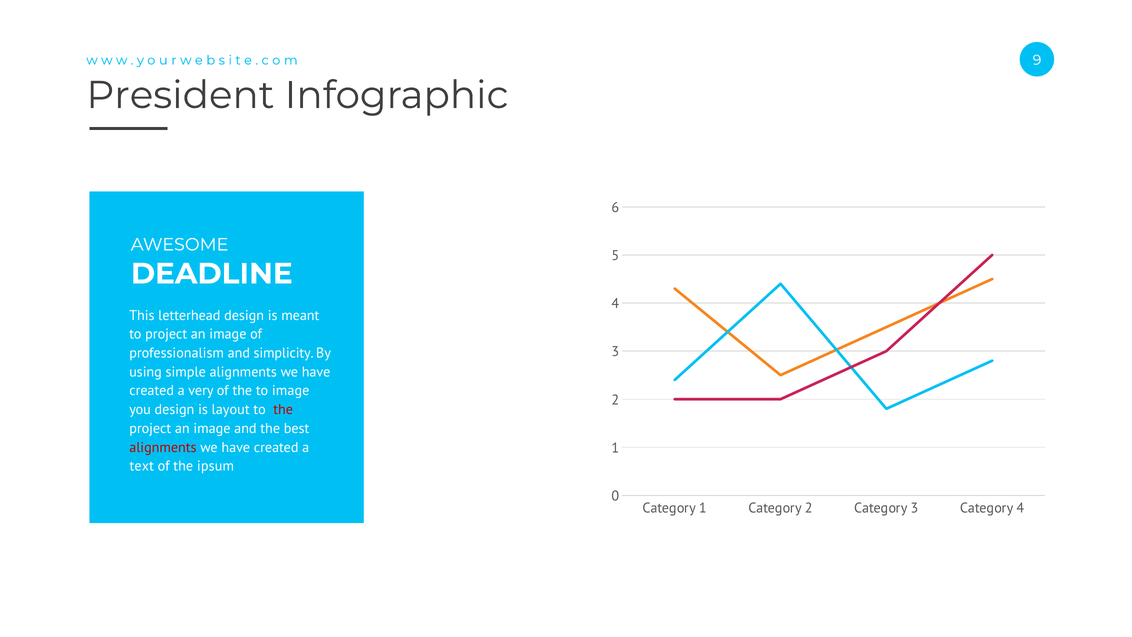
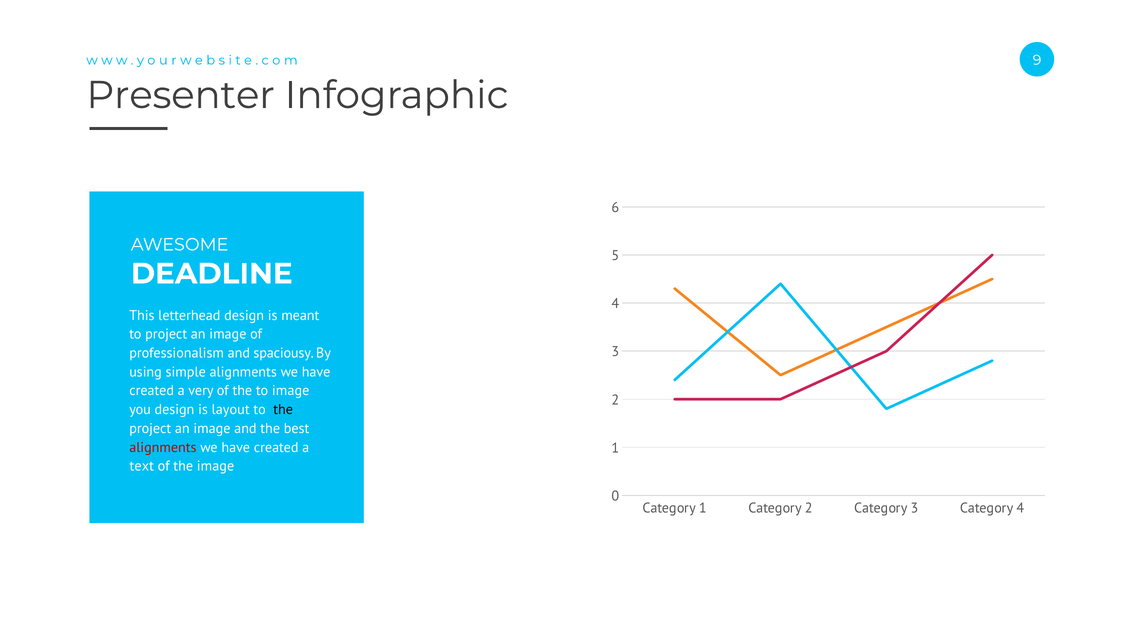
President: President -> Presenter
simplicity: simplicity -> spaciousy
the at (283, 410) colour: red -> black
the ipsum: ipsum -> image
